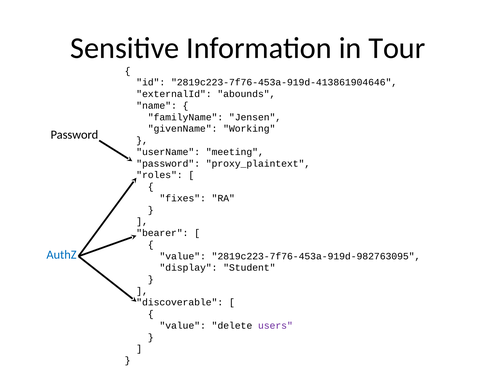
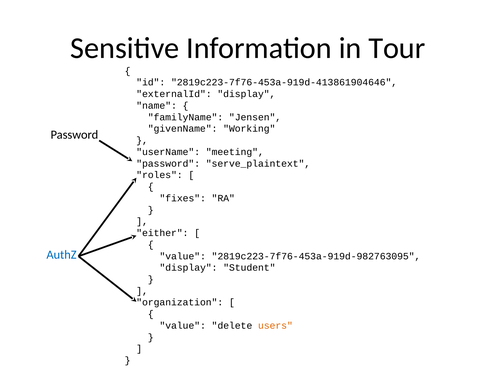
externalId abounds: abounds -> display
proxy_plaintext: proxy_plaintext -> serve_plaintext
bearer: bearer -> either
discoverable: discoverable -> organization
users colour: purple -> orange
